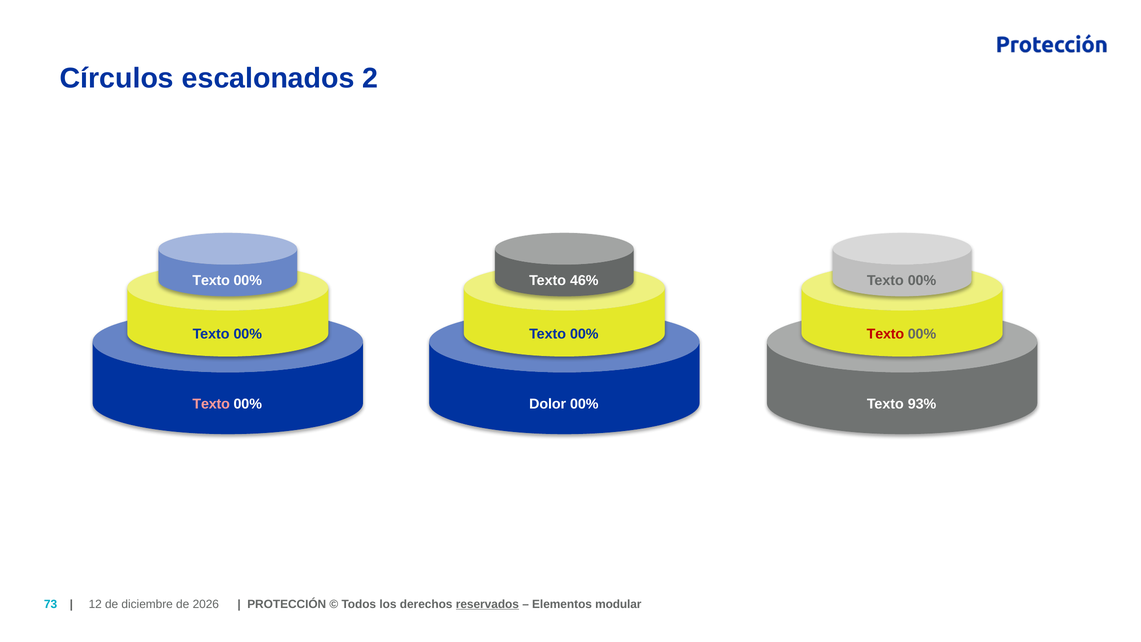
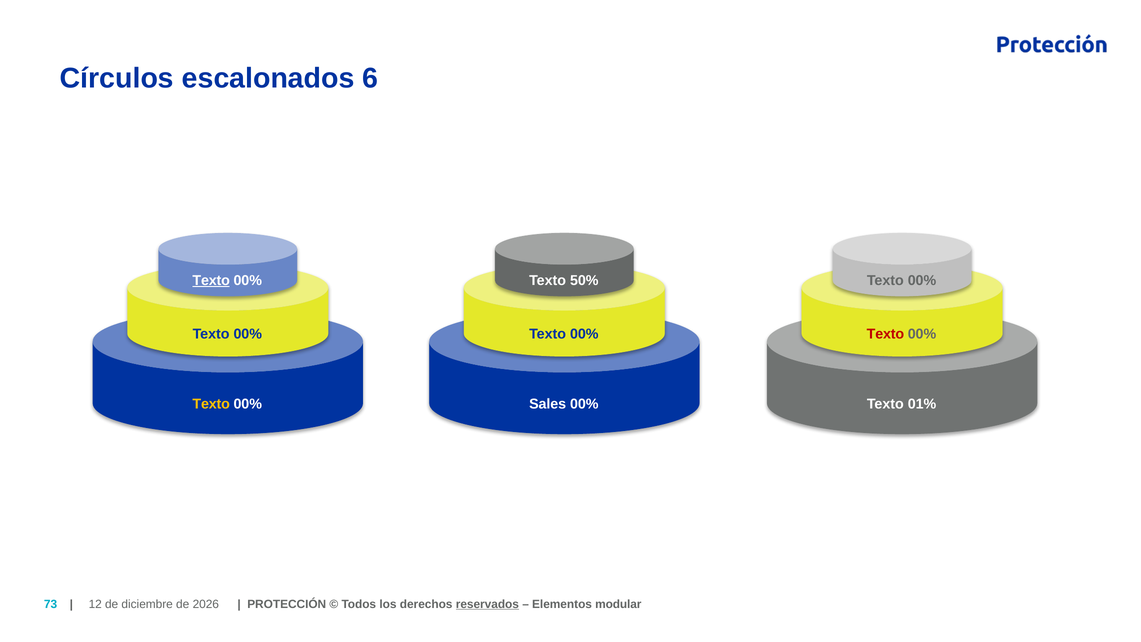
2: 2 -> 6
Texto at (211, 280) underline: none -> present
46%: 46% -> 50%
Texto at (211, 404) colour: pink -> yellow
Dolor: Dolor -> Sales
93%: 93% -> 01%
